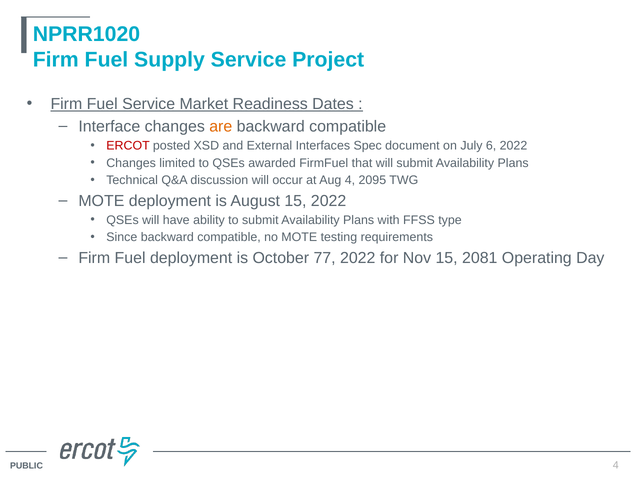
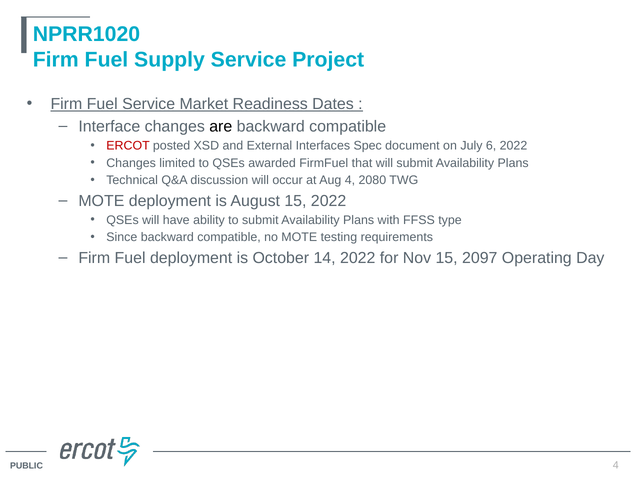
are colour: orange -> black
2095: 2095 -> 2080
77: 77 -> 14
2081: 2081 -> 2097
